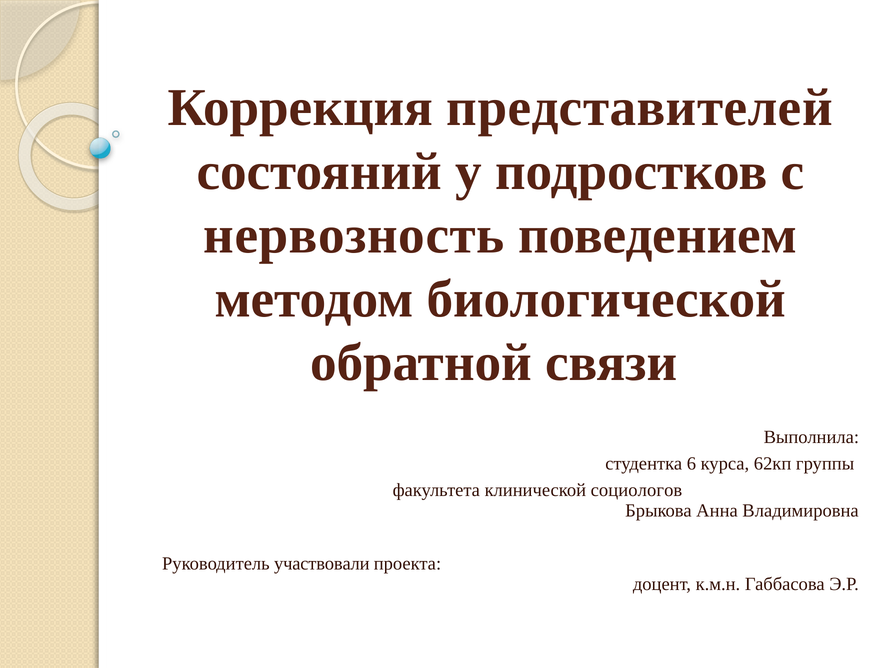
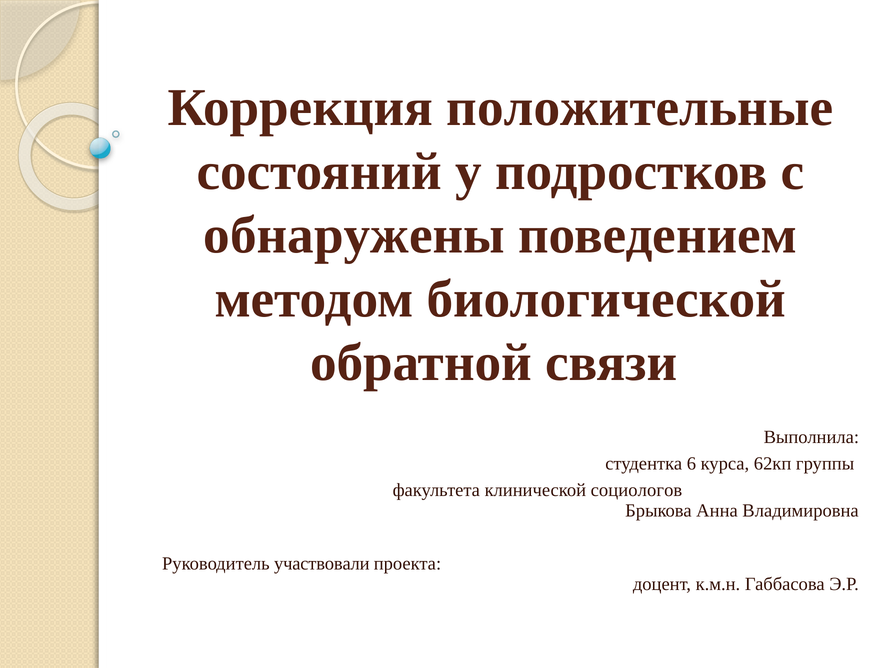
представителей: представителей -> положительные
нервозность: нервозность -> обнаружены
